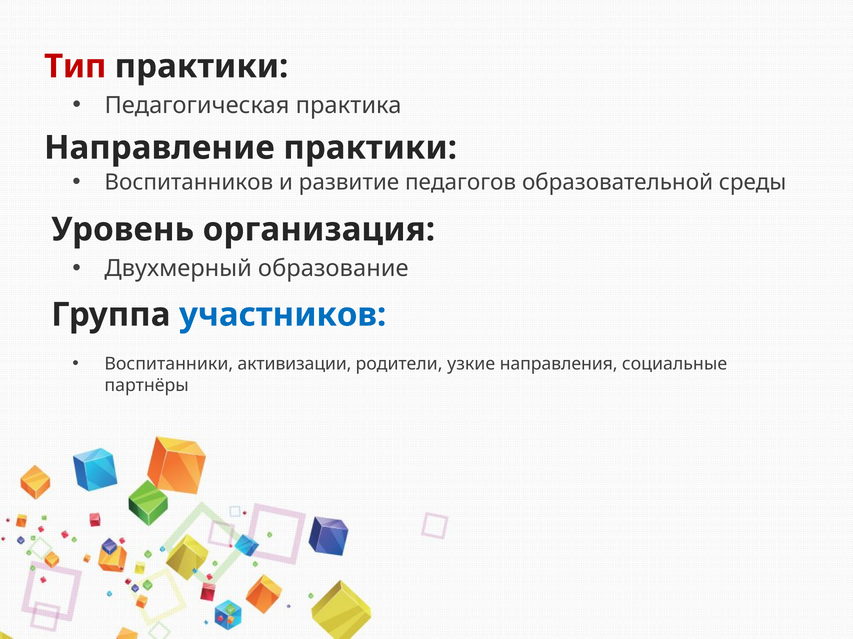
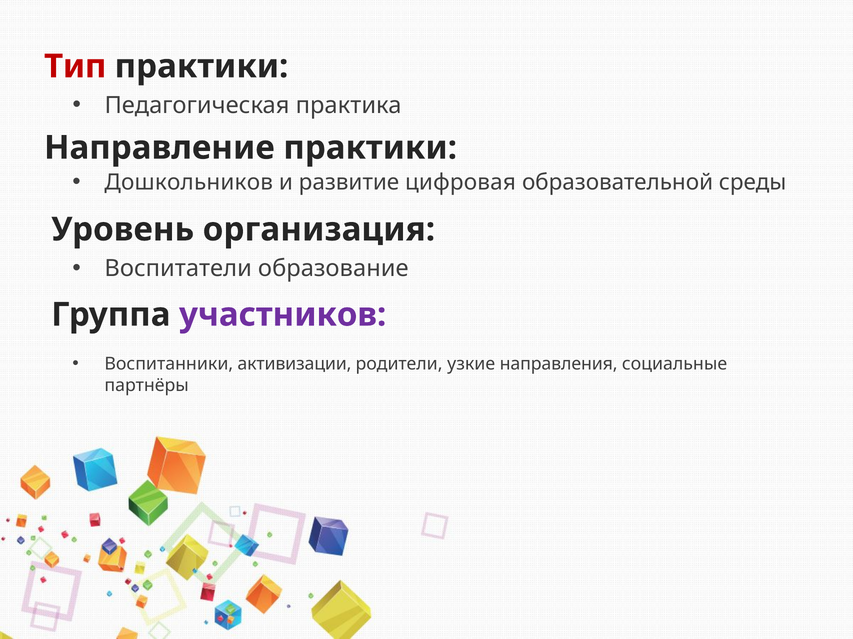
Воспитанников: Воспитанников -> Дошкольников
педагогов: педагогов -> цифровая
Двухмерный: Двухмерный -> Воспитатели
участников colour: blue -> purple
